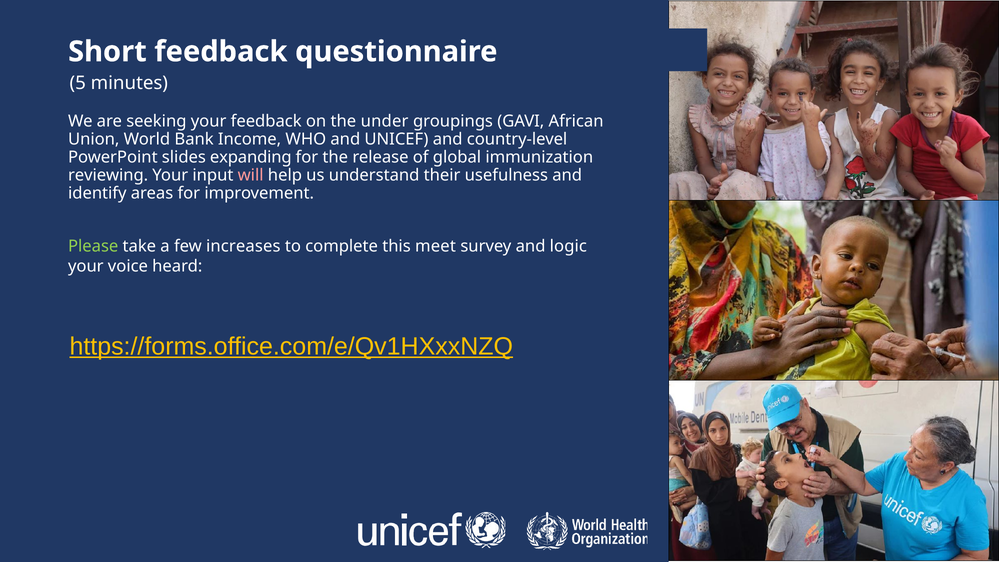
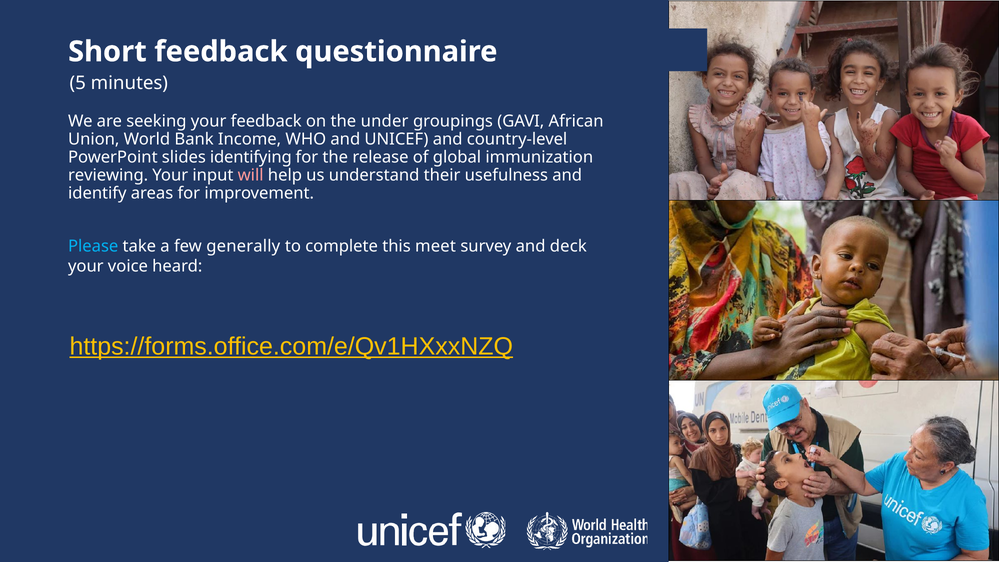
expanding: expanding -> identifying
Please colour: light green -> light blue
increases: increases -> generally
logic: logic -> deck
